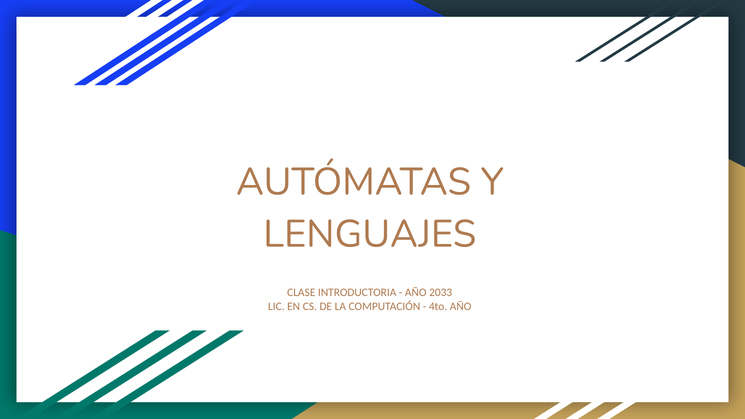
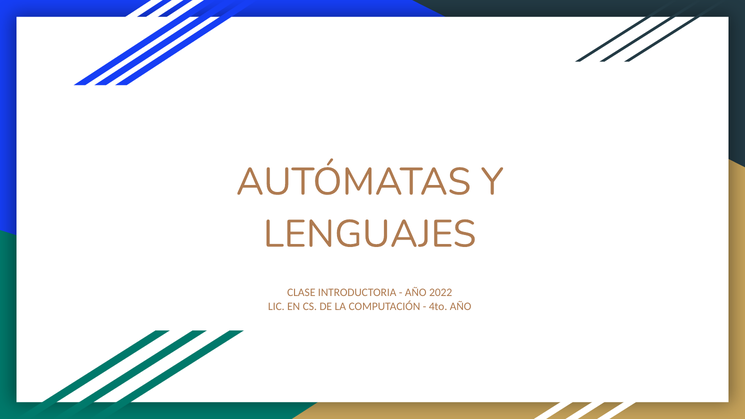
2033: 2033 -> 2022
